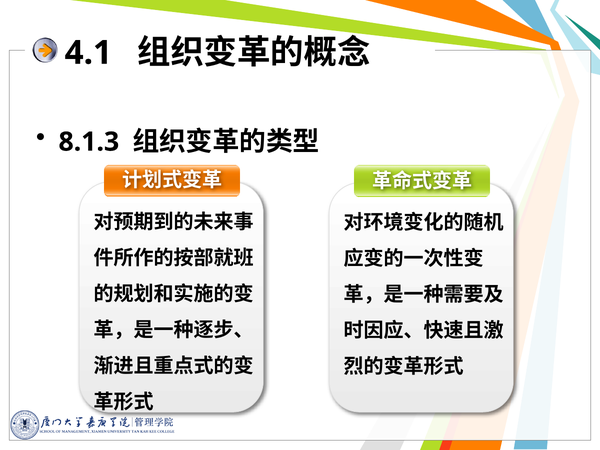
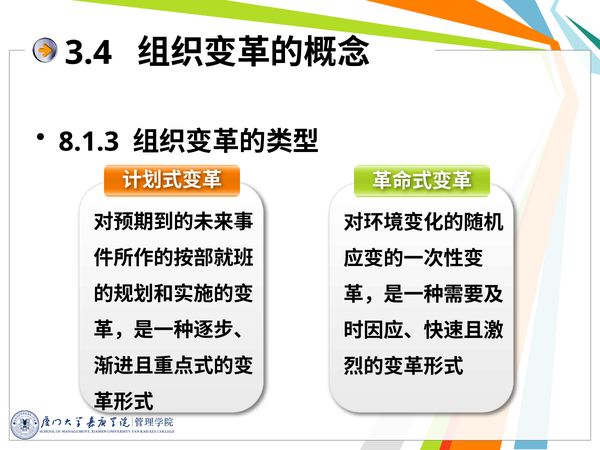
4.1: 4.1 -> 3.4
